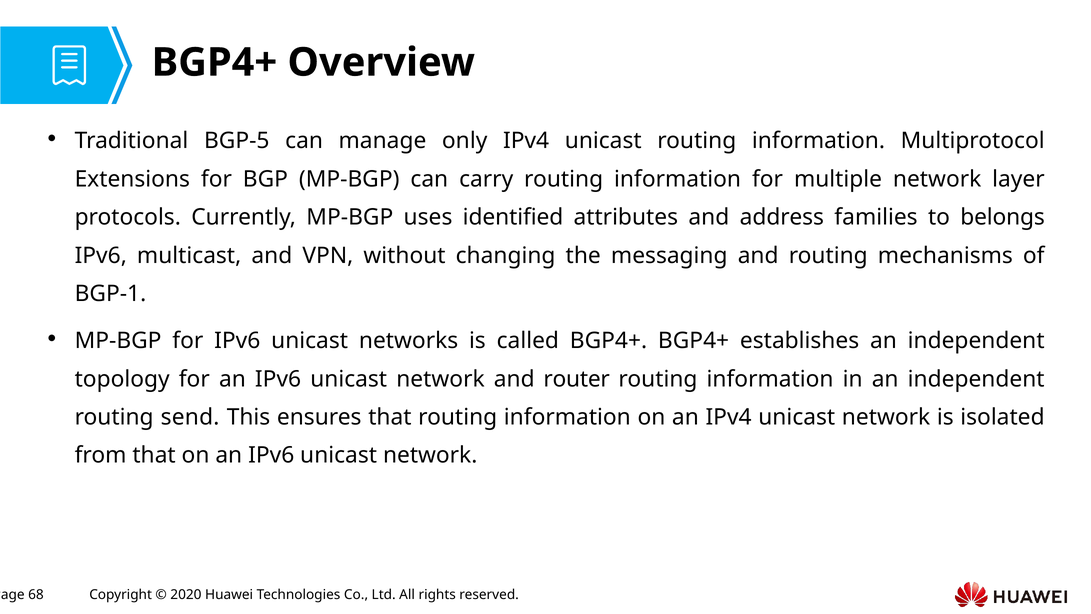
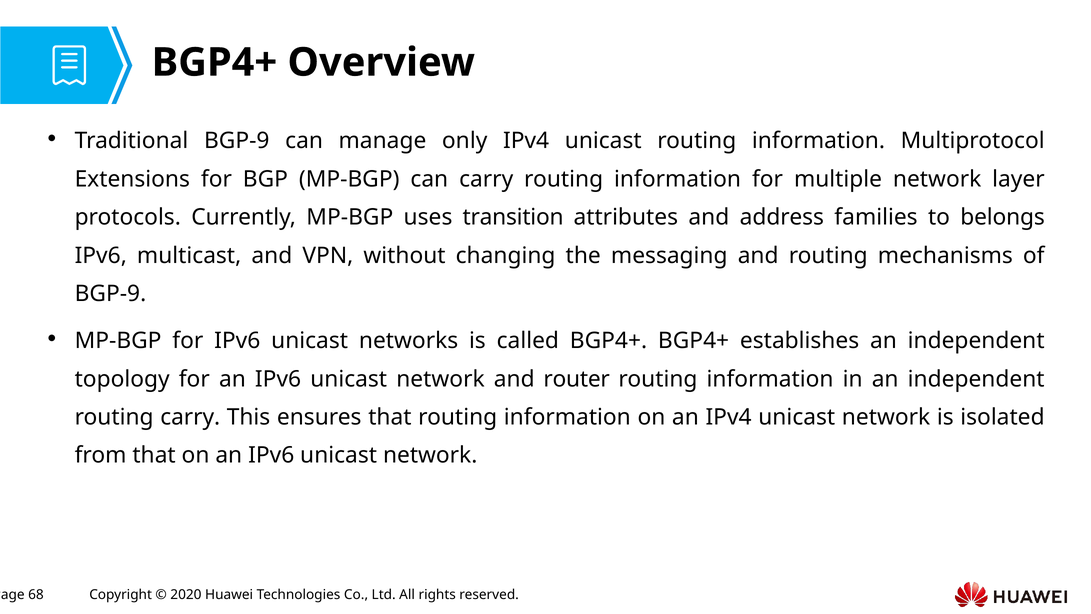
Traditional BGP-5: BGP-5 -> BGP-9
identified: identified -> transition
BGP-1 at (110, 294): BGP-1 -> BGP-9
routing send: send -> carry
